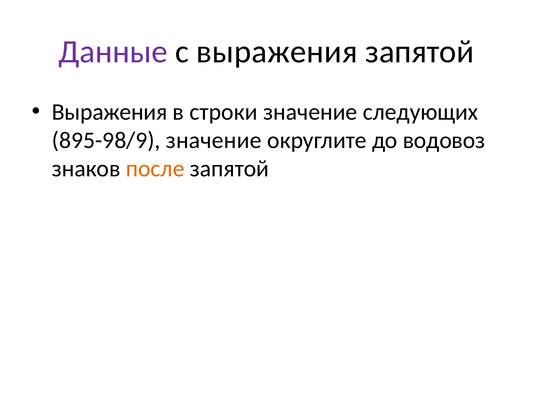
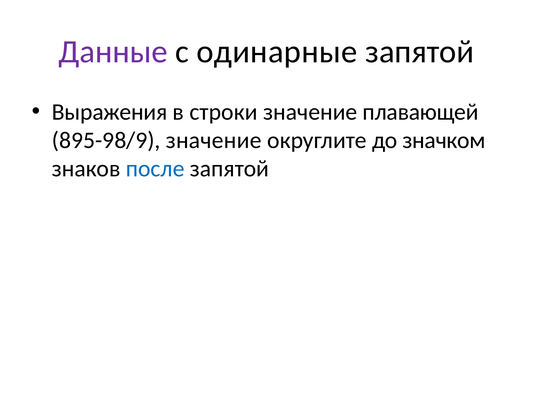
с выражения: выражения -> одинарные
следующих: следующих -> плавающей
водовоз: водовоз -> значком
после colour: orange -> blue
